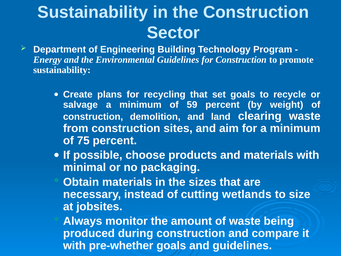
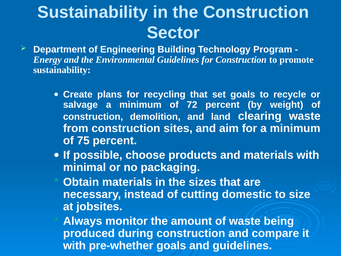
59: 59 -> 72
wetlands: wetlands -> domestic
